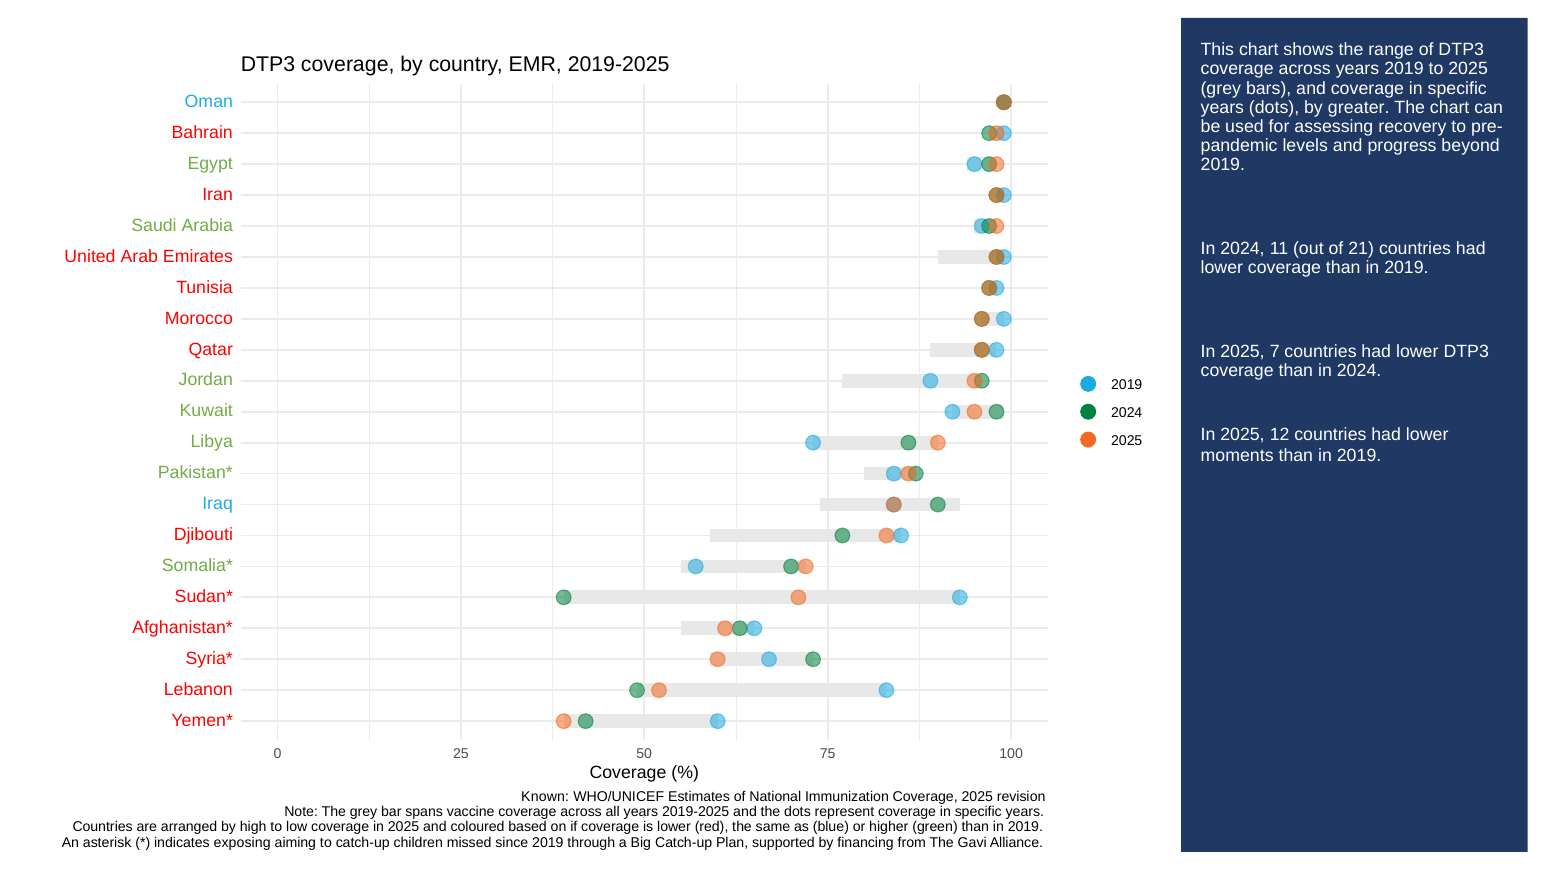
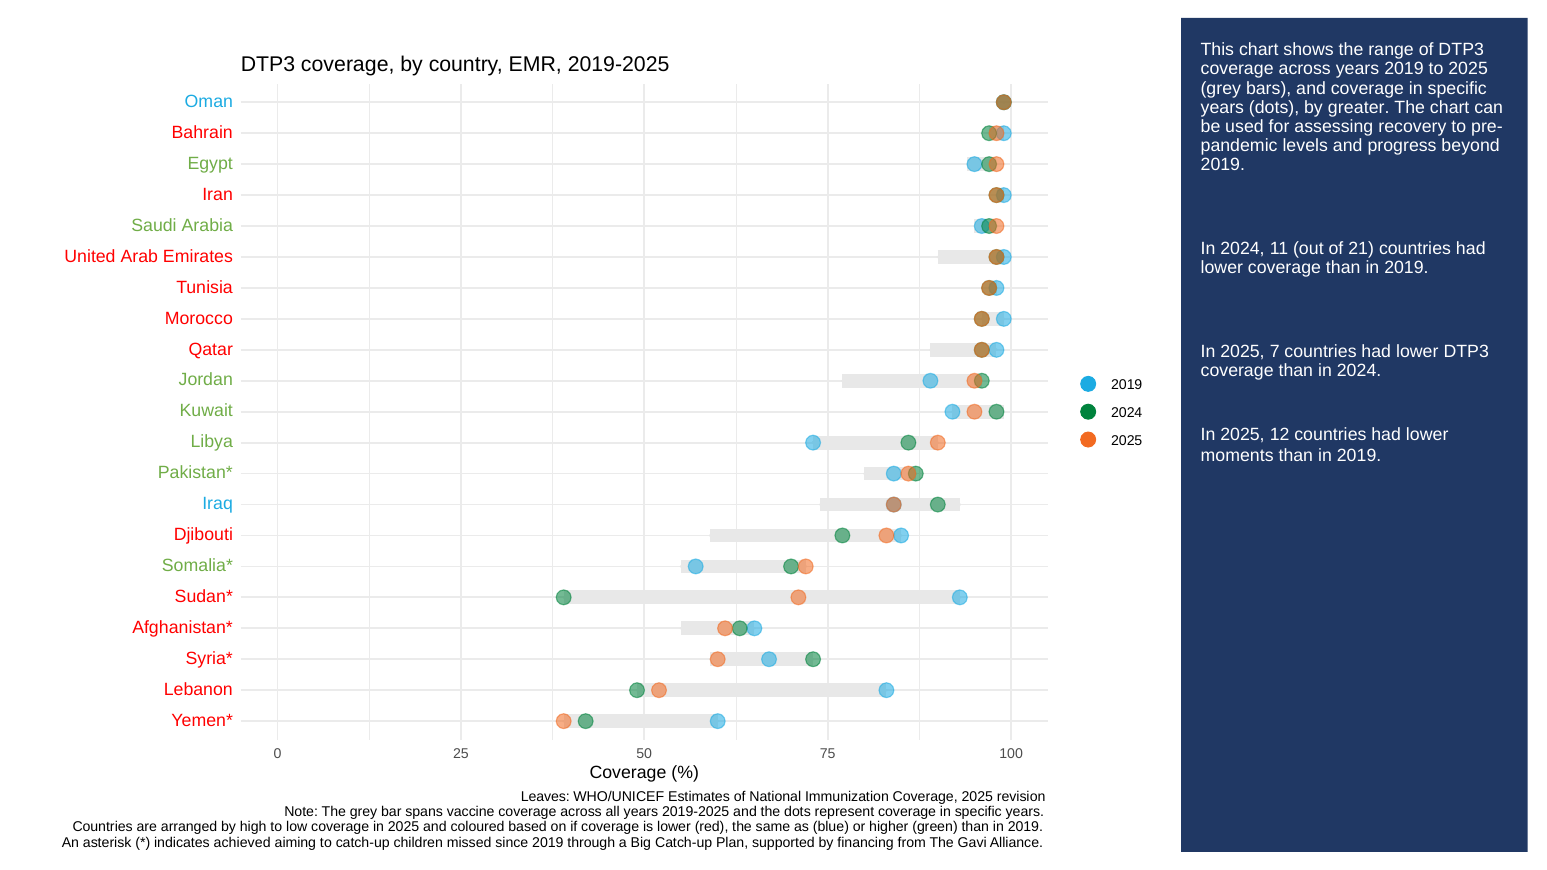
Known: Known -> Leaves
exposing: exposing -> achieved
